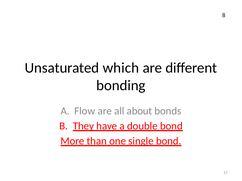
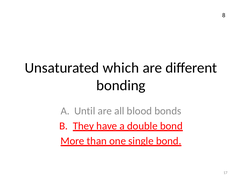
Flow: Flow -> Until
about: about -> blood
